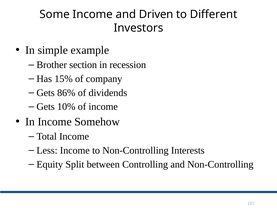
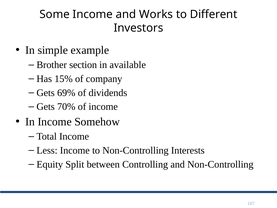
Driven: Driven -> Works
recession: recession -> available
86%: 86% -> 69%
10%: 10% -> 70%
